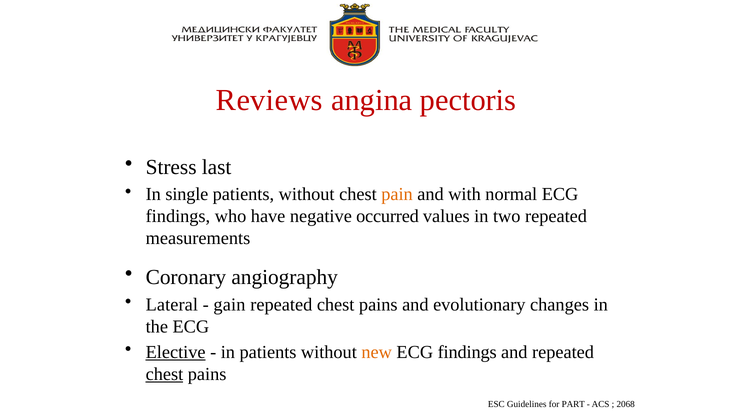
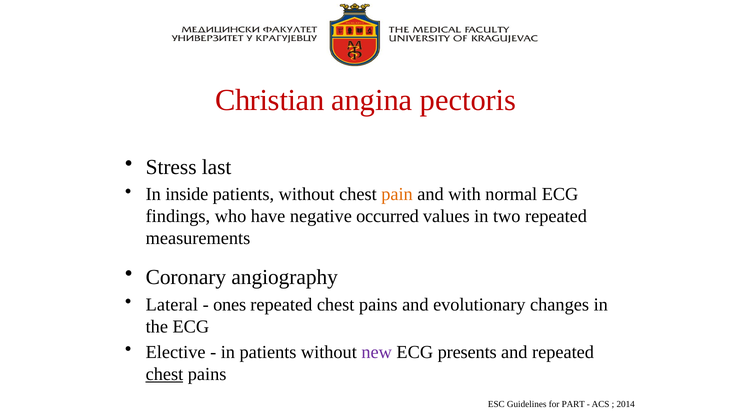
Reviews: Reviews -> Christian
single: single -> inside
gain: gain -> ones
Elective underline: present -> none
new colour: orange -> purple
findings at (467, 352): findings -> presents
2068: 2068 -> 2014
